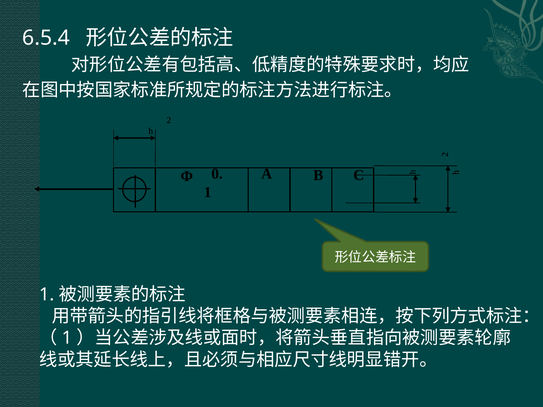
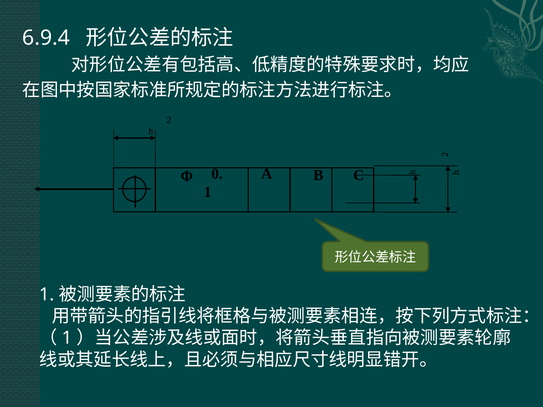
6.5.4: 6.5.4 -> 6.9.4
